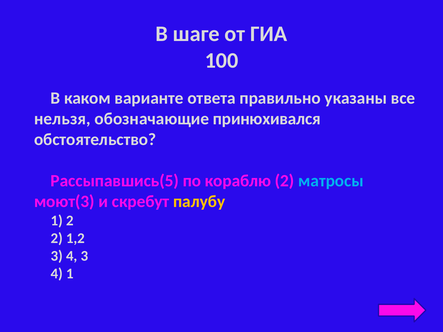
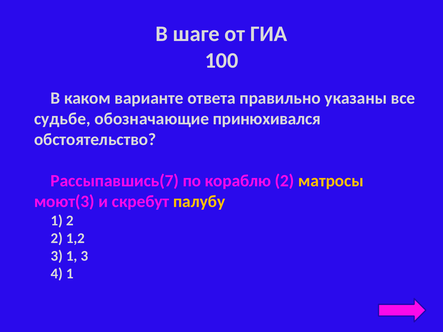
нельзя: нельзя -> судьбе
Рассыпавшись(5: Рассыпавшись(5 -> Рассыпавшись(7
матросы colour: light blue -> yellow
4 at (72, 256): 4 -> 1
